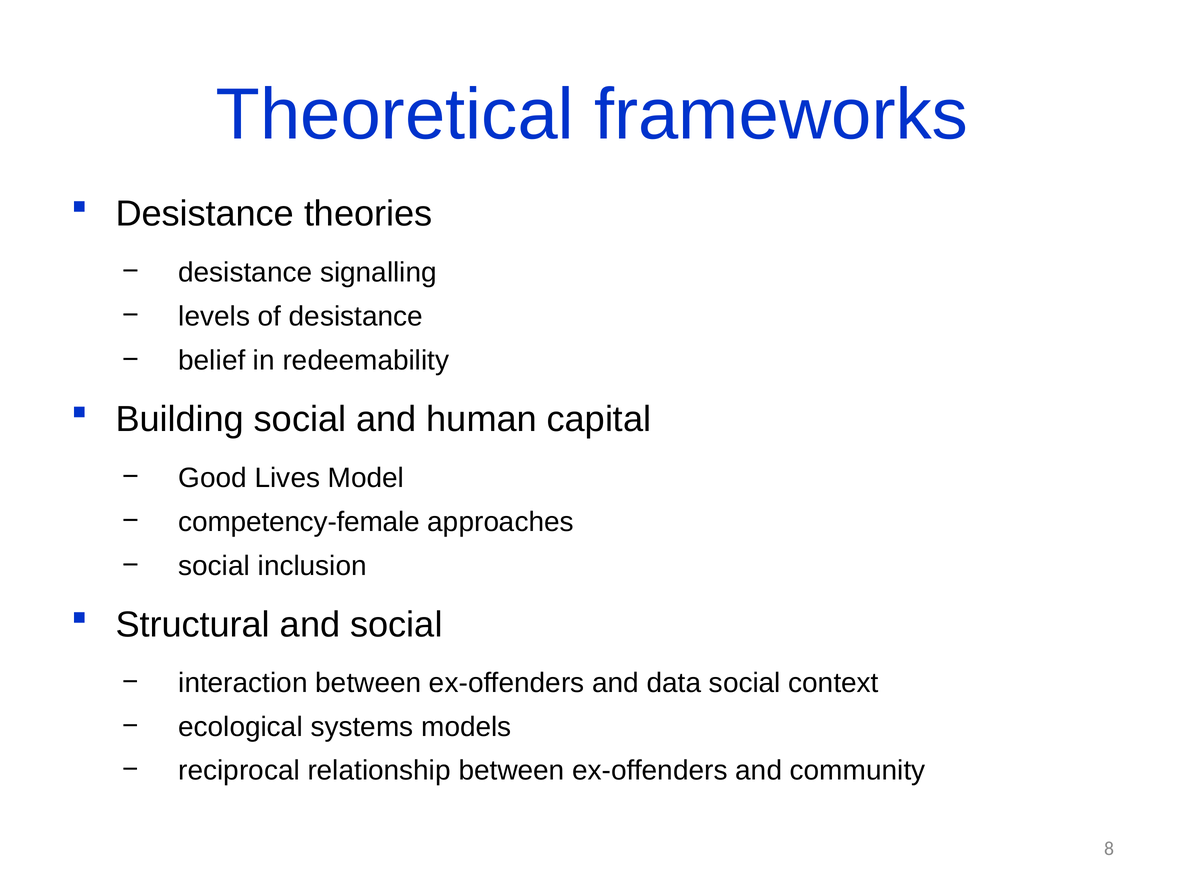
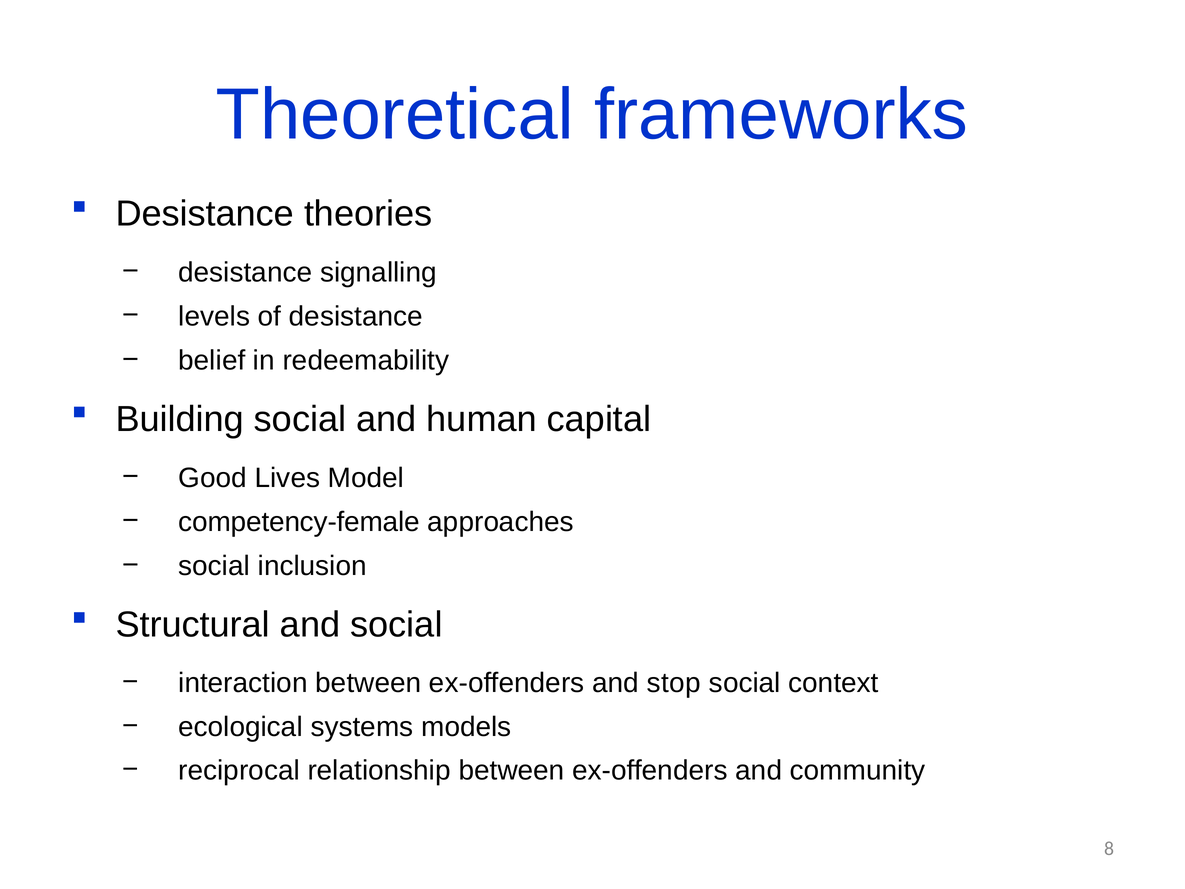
data: data -> stop
